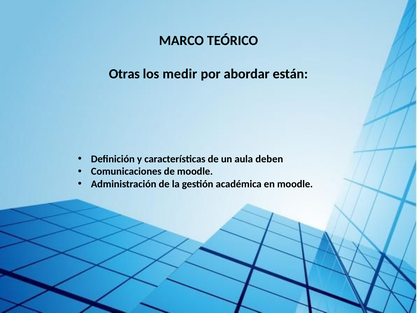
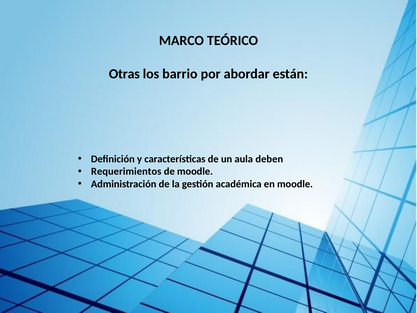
medir: medir -> barrio
Comunicaciones: Comunicaciones -> Requerimientos
